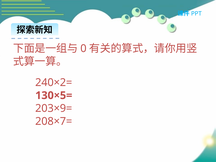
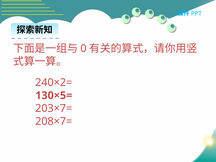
203×9=: 203×9= -> 203×7=
